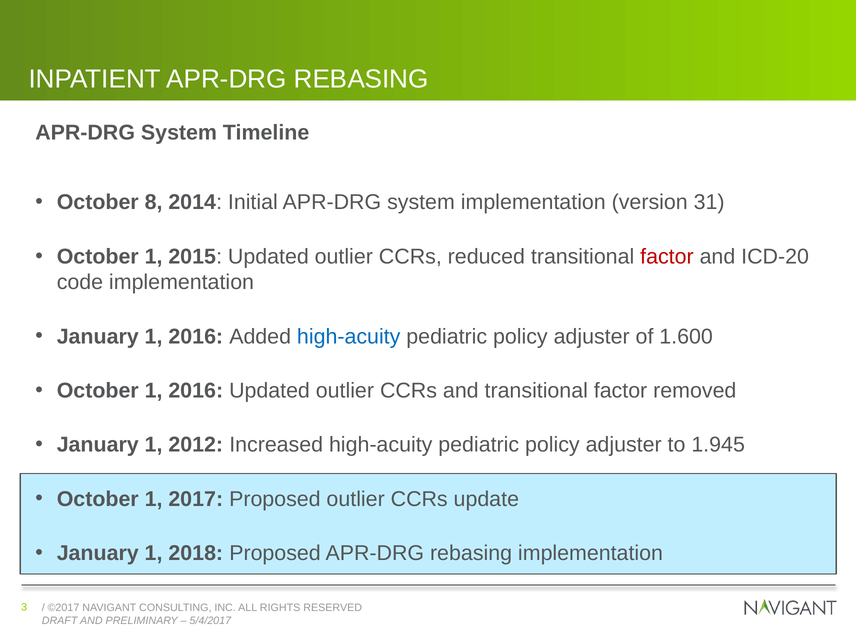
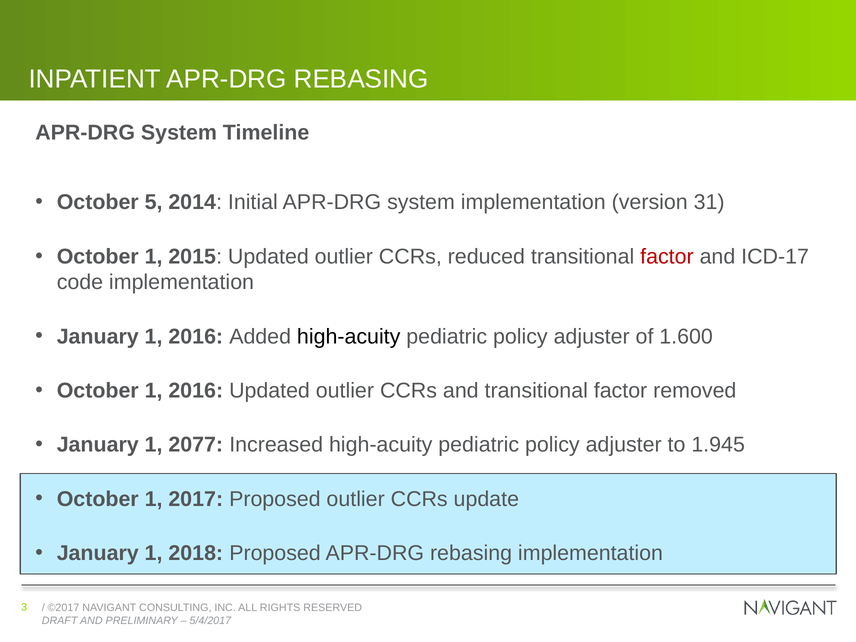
8: 8 -> 5
ICD-20: ICD-20 -> ICD-17
high-acuity at (349, 336) colour: blue -> black
2012: 2012 -> 2077
